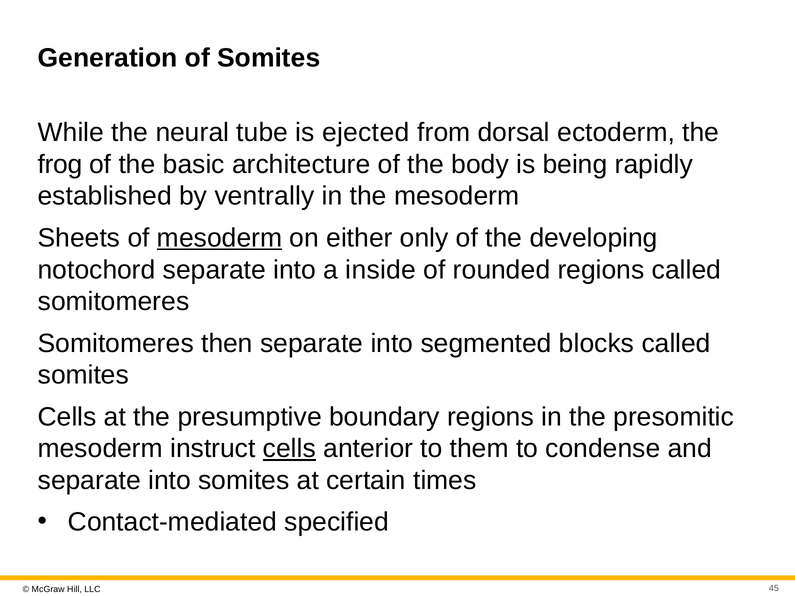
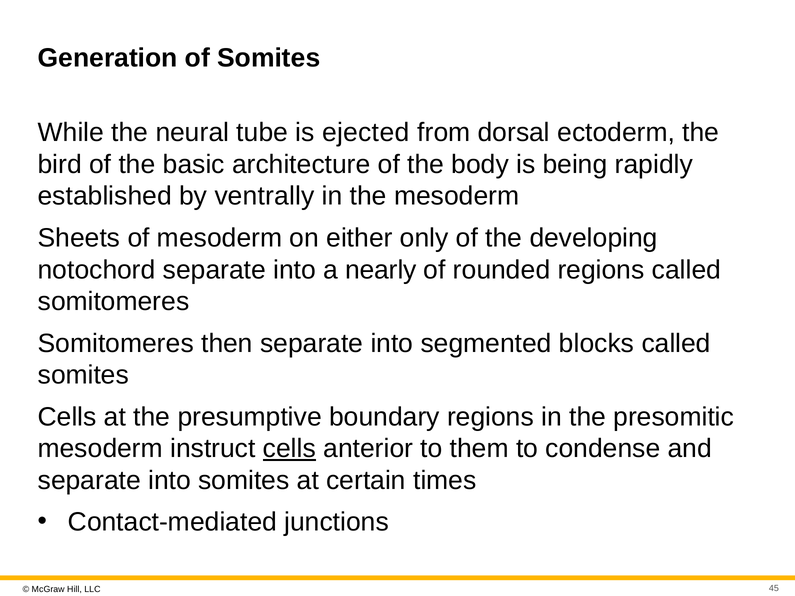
frog: frog -> bird
mesoderm at (220, 238) underline: present -> none
inside: inside -> nearly
specified: specified -> junctions
